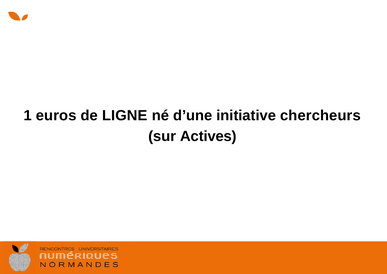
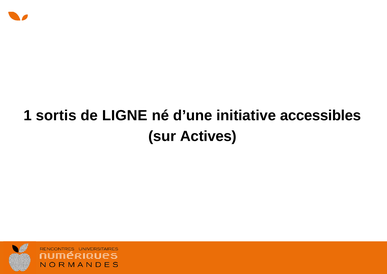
euros: euros -> sortis
chercheurs: chercheurs -> accessibles
